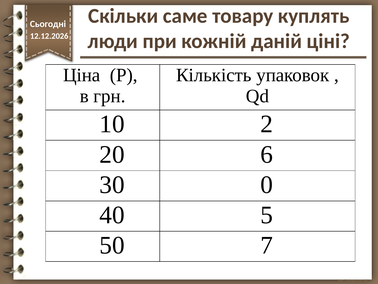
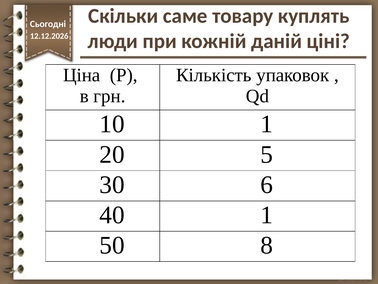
10 2: 2 -> 1
6: 6 -> 5
0: 0 -> 6
40 5: 5 -> 1
7: 7 -> 8
